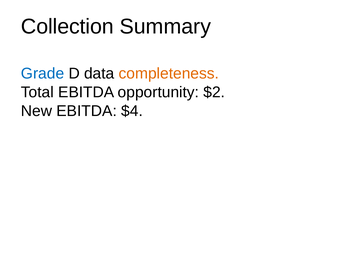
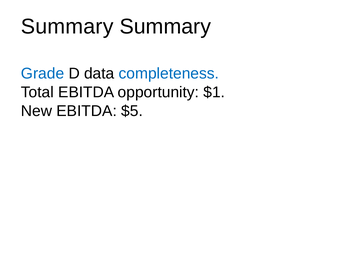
Collection at (67, 27): Collection -> Summary
completeness colour: orange -> blue
$2: $2 -> $1
$4: $4 -> $5
